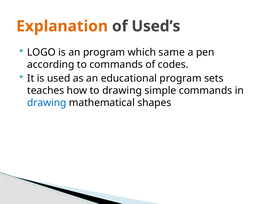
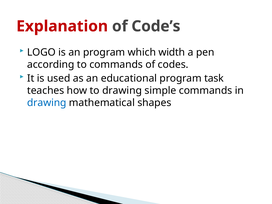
Explanation colour: orange -> red
Used’s: Used’s -> Code’s
same: same -> width
sets: sets -> task
